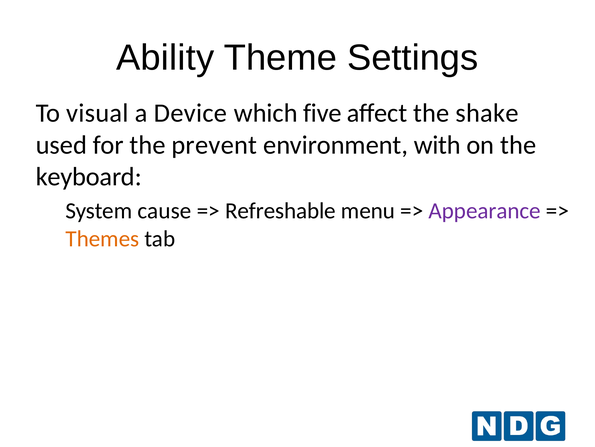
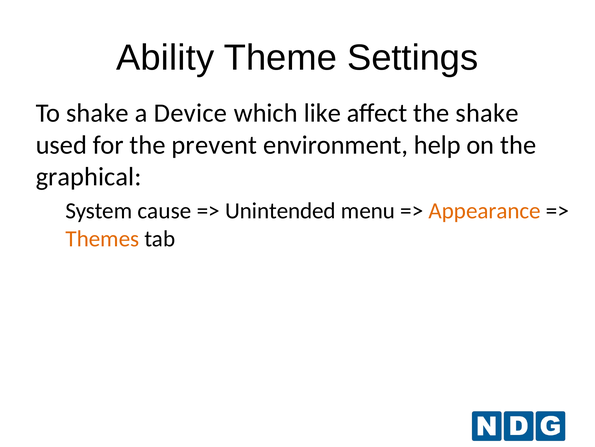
To visual: visual -> shake
five: five -> like
with: with -> help
keyboard: keyboard -> graphical
Refreshable: Refreshable -> Unintended
Appearance colour: purple -> orange
